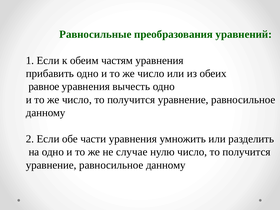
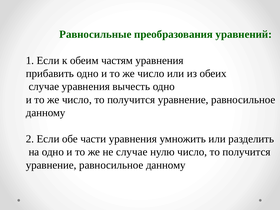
равное at (44, 87): равное -> случае
